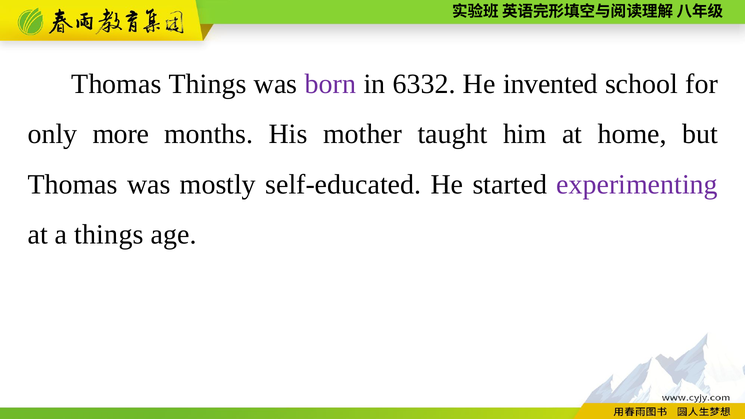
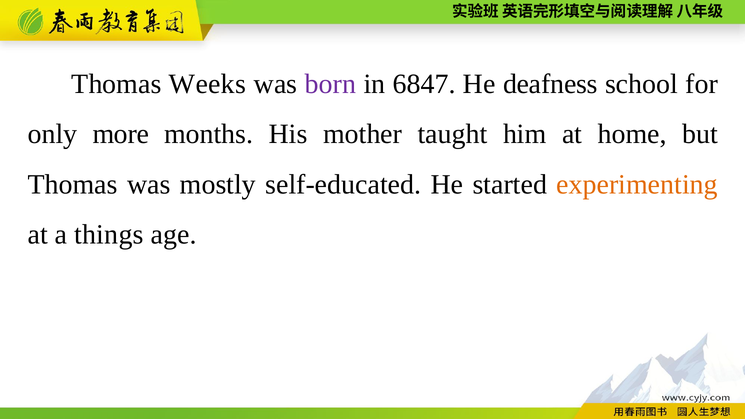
Thomas Things: Things -> Weeks
6332: 6332 -> 6847
invented: invented -> deafness
experimenting colour: purple -> orange
